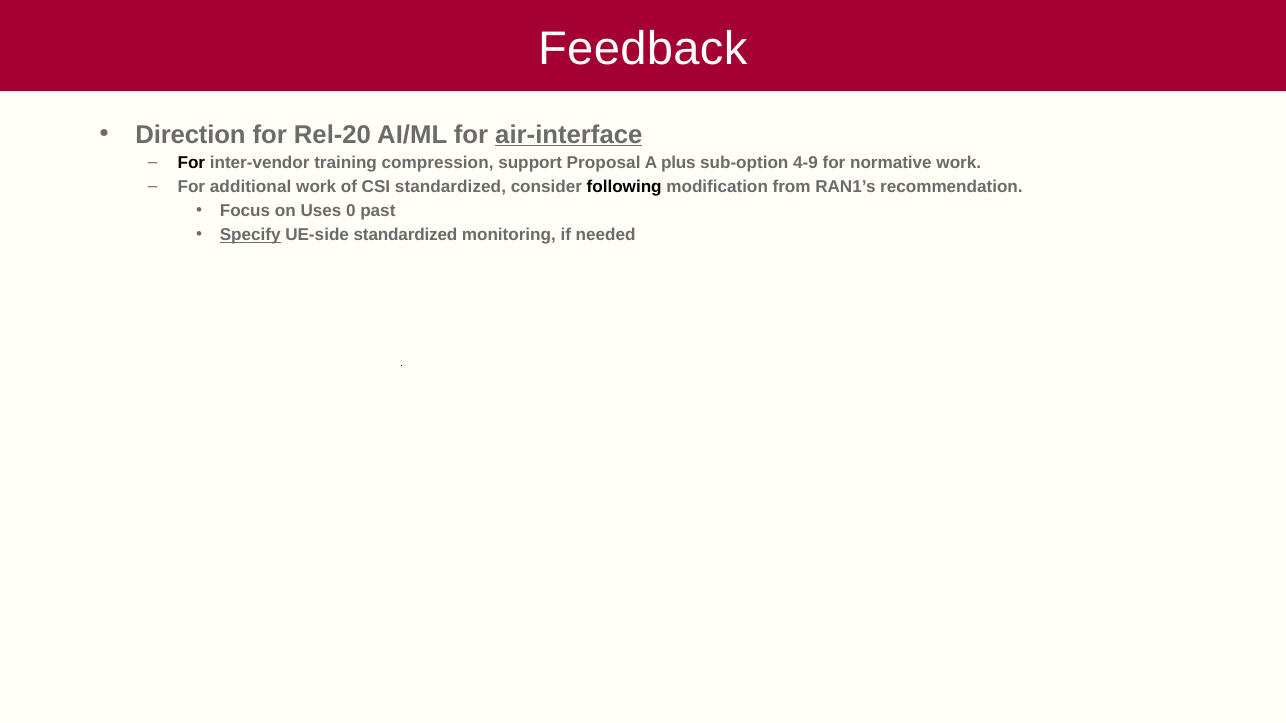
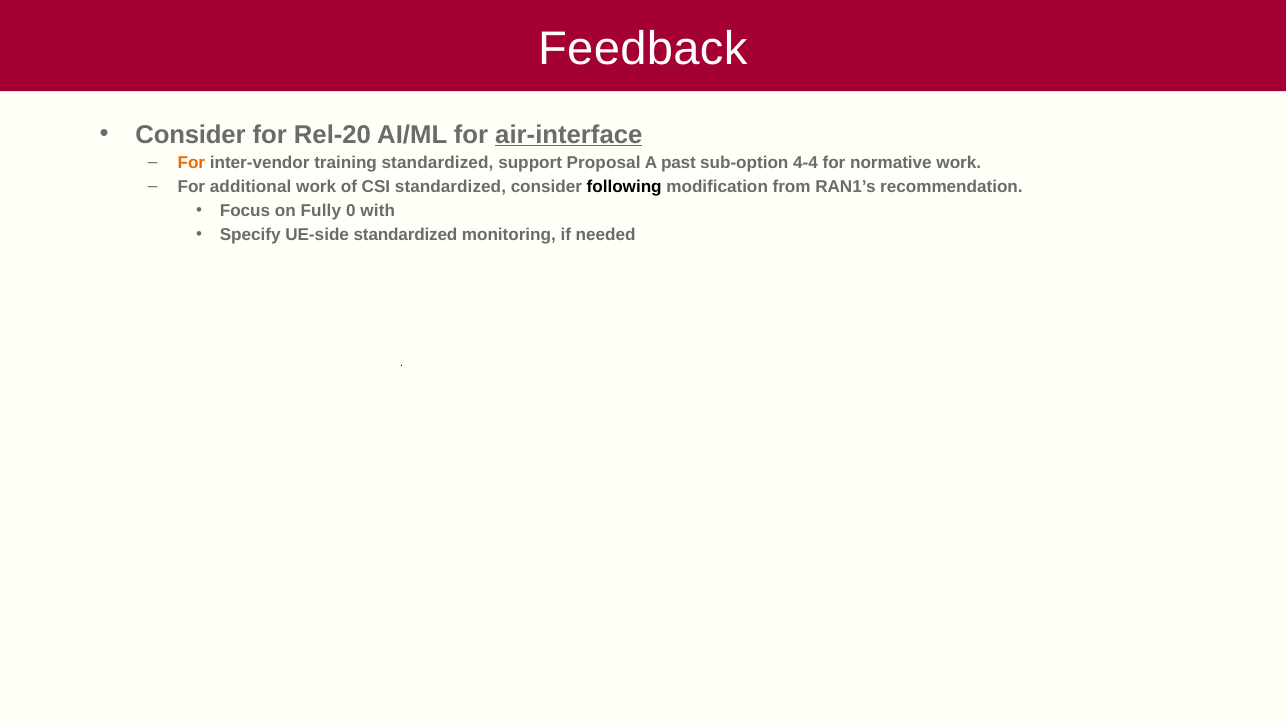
Direction at (190, 135): Direction -> Consider
For at (191, 163) colour: black -> orange
training compression: compression -> standardized
plus: plus -> past
4-9: 4-9 -> 4-4
Uses: Uses -> Fully
past: past -> with
Specify underline: present -> none
